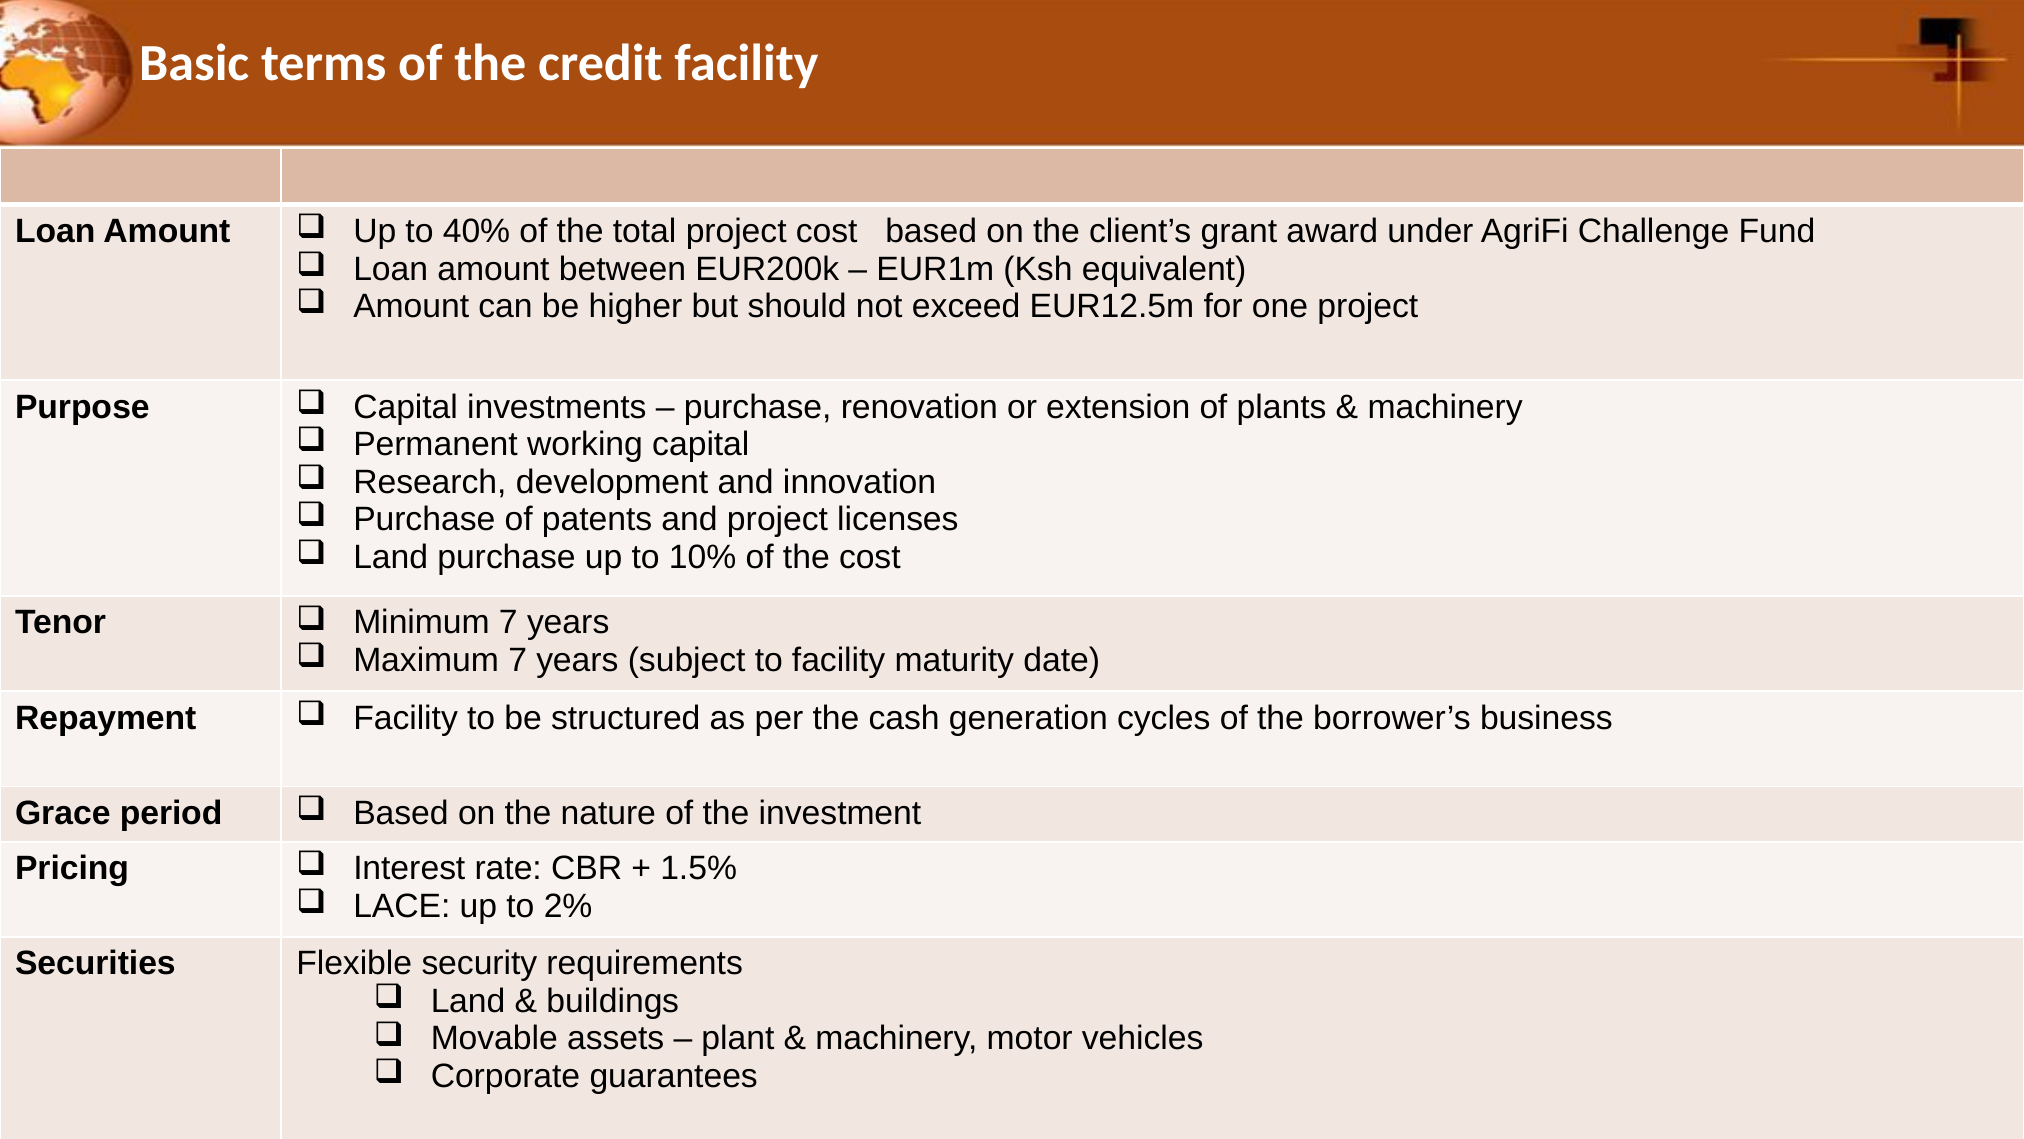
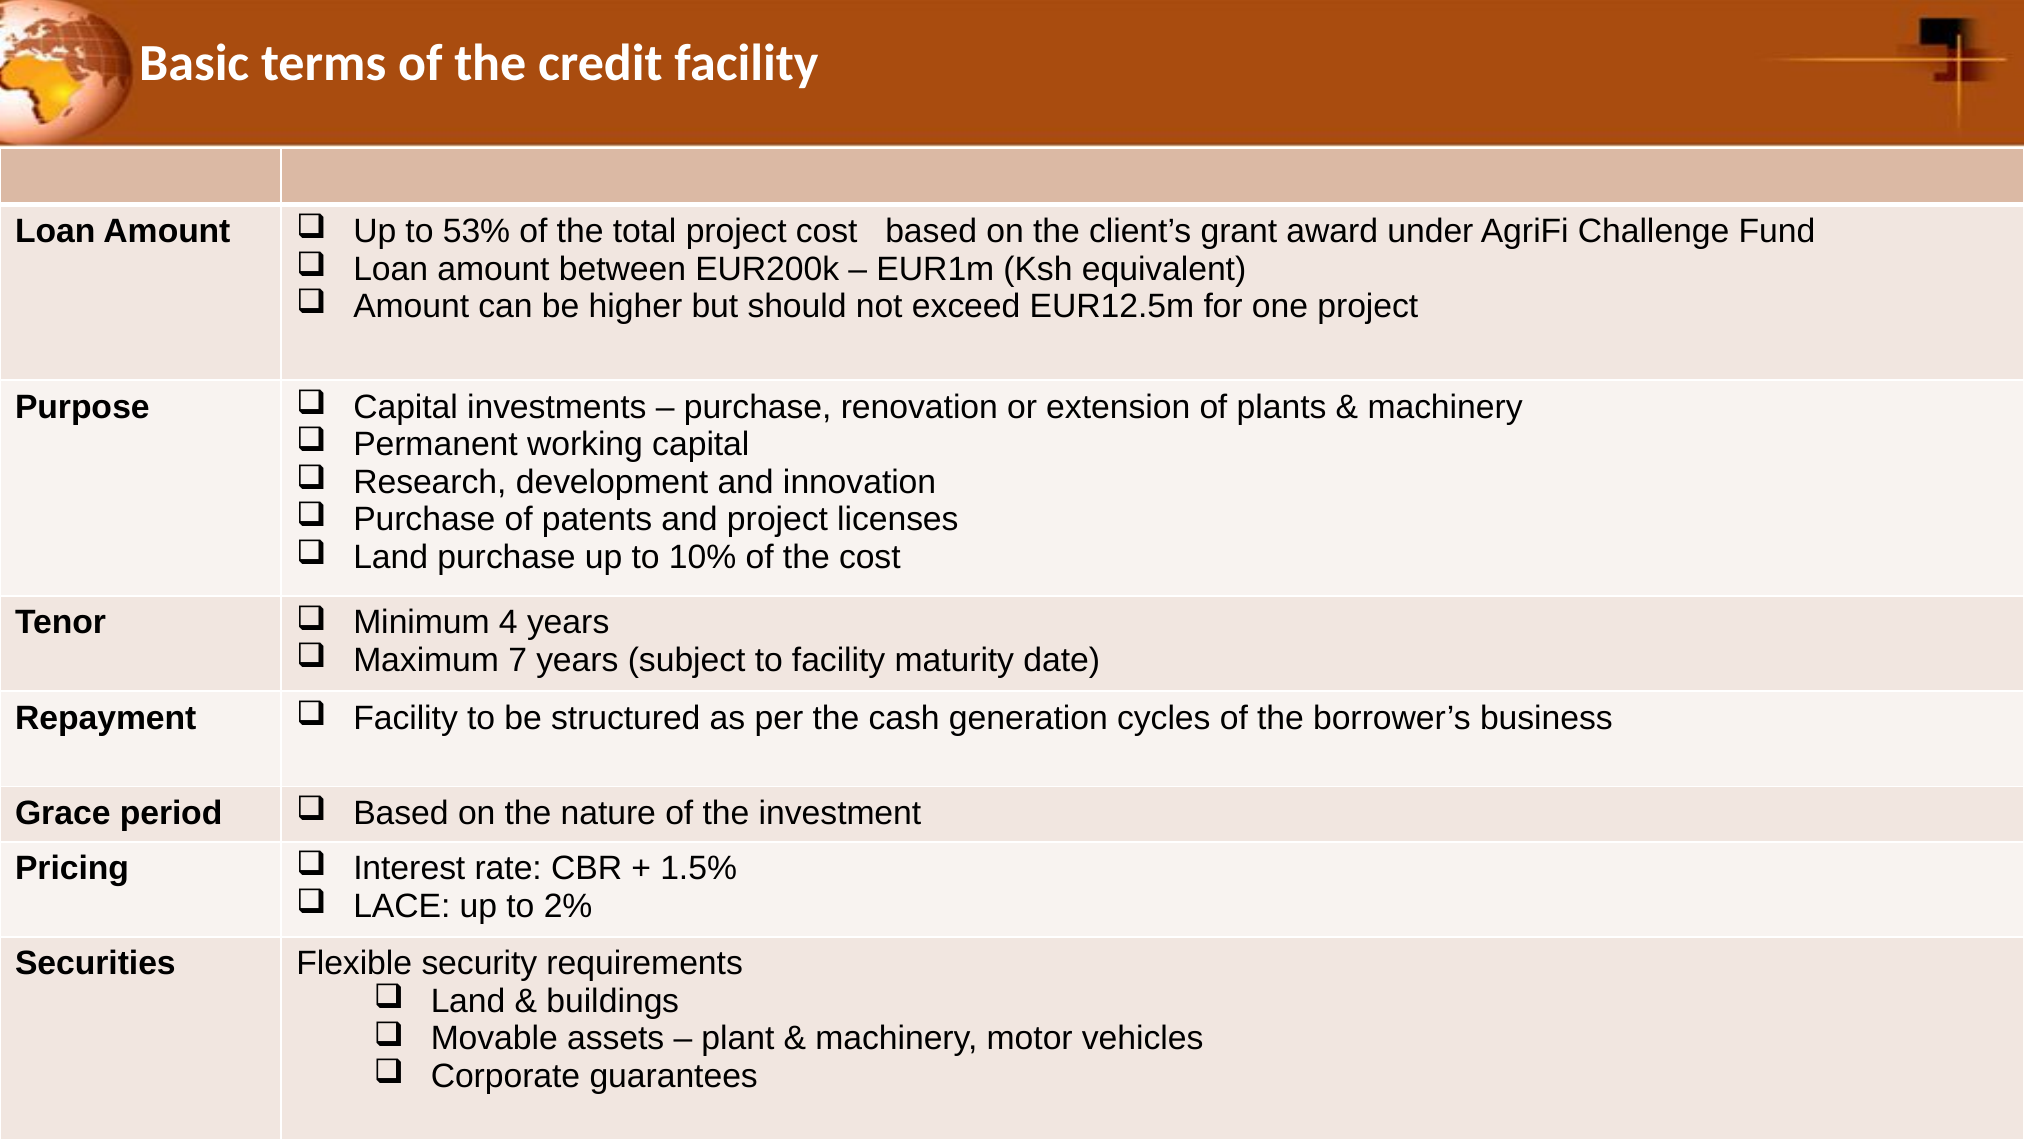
40%: 40% -> 53%
Minimum 7: 7 -> 4
